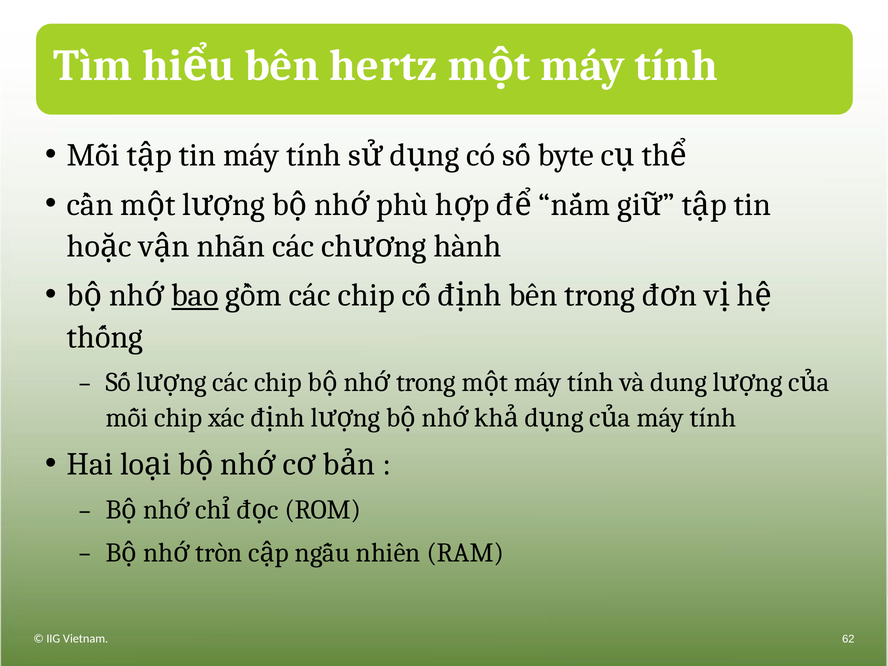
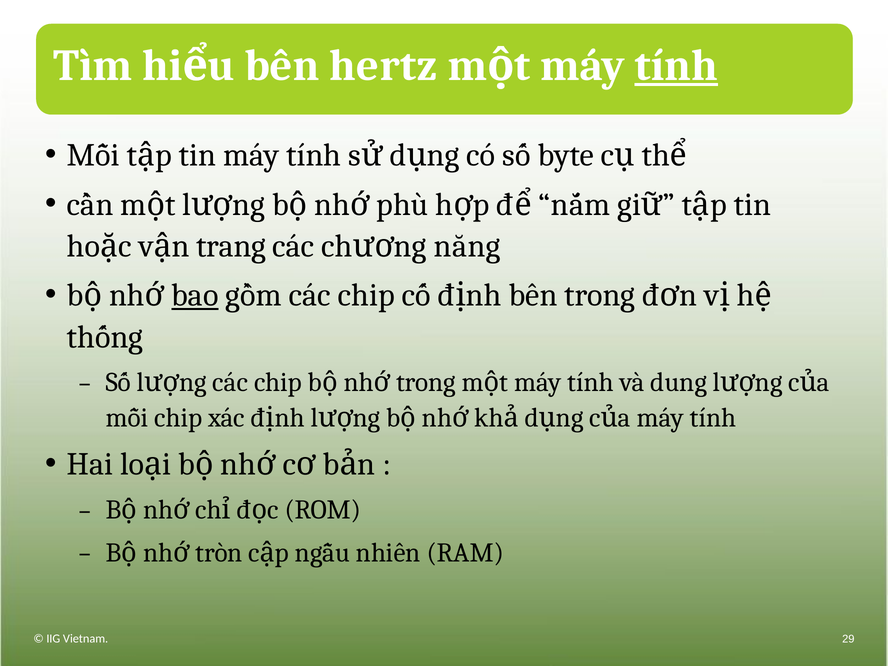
tính at (676, 65) underline: none -> present
nhãn: nhãn -> trang
hành: hành -> năng
62: 62 -> 29
